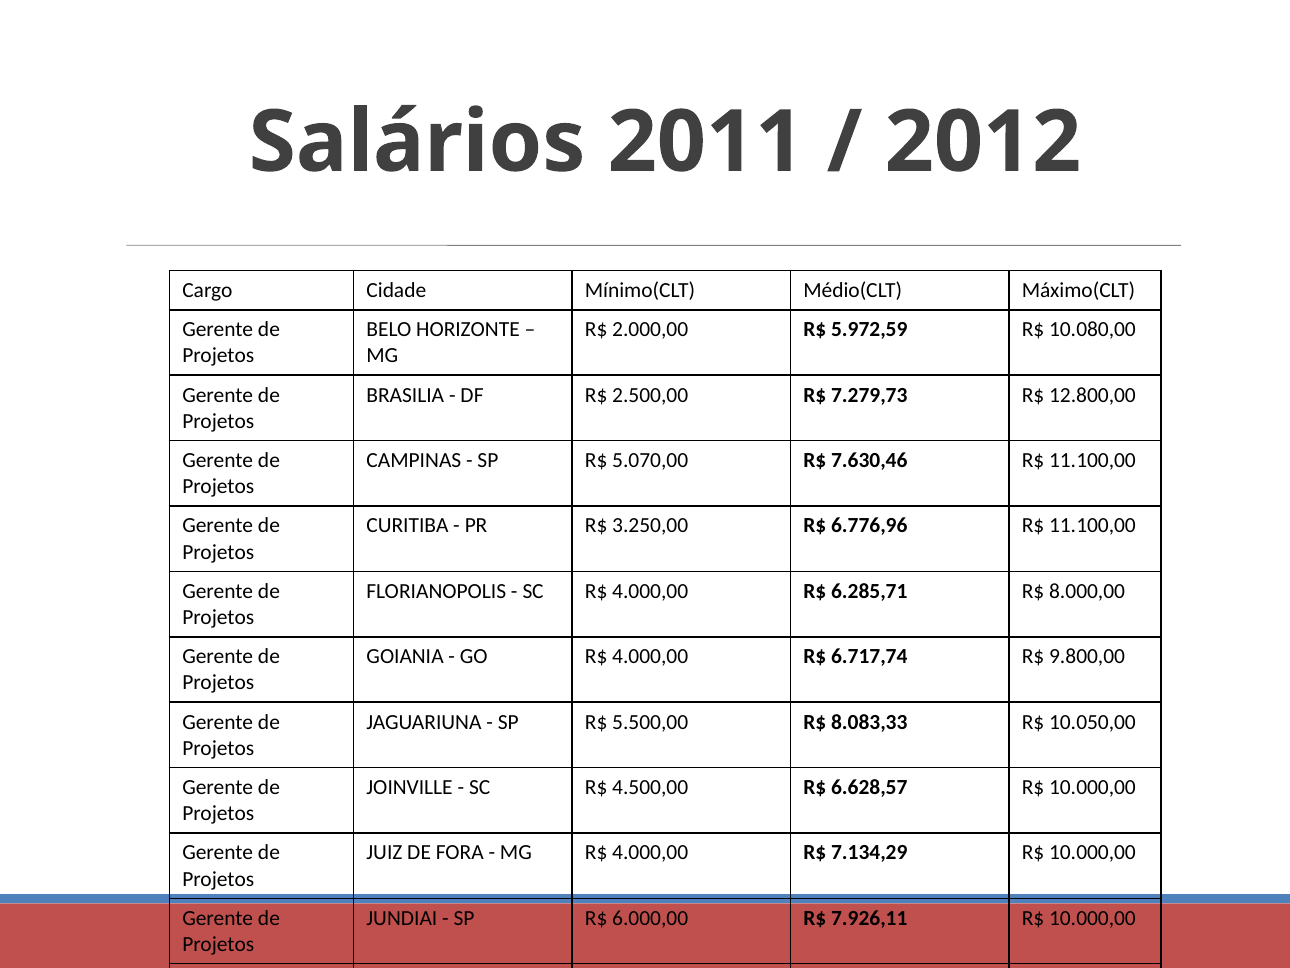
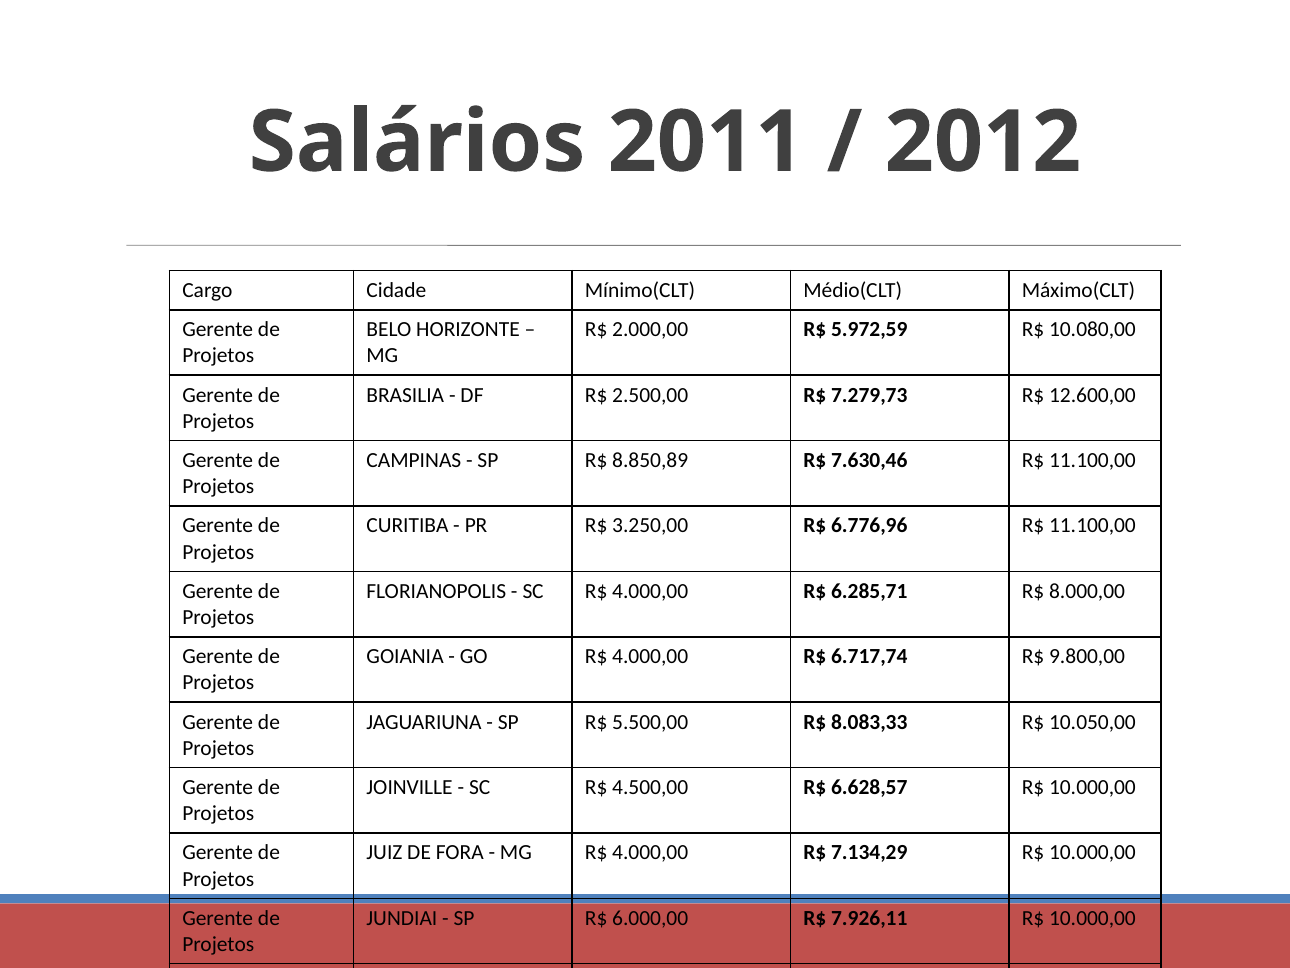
12.800,00: 12.800,00 -> 12.600,00
5.070,00: 5.070,00 -> 8.850,89
